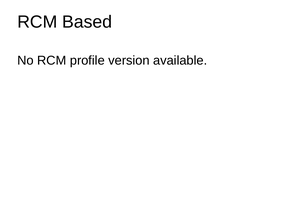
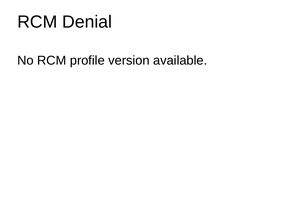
Based: Based -> Denial
